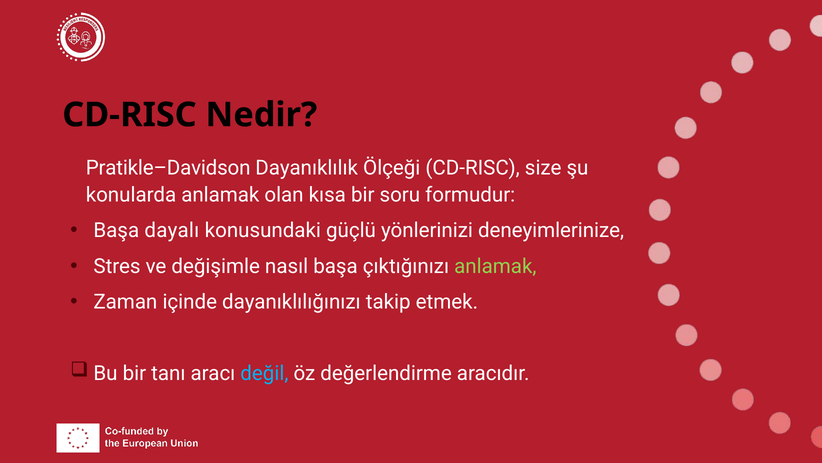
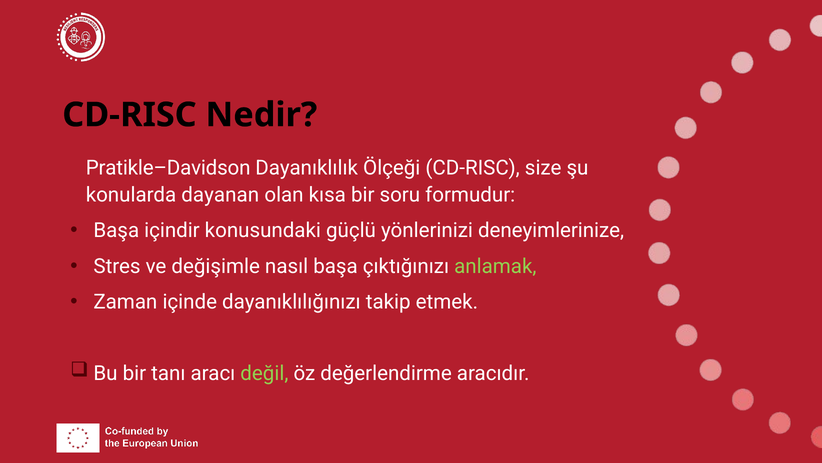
konularda anlamak: anlamak -> dayanan
dayalı: dayalı -> içindir
değil colour: light blue -> light green
